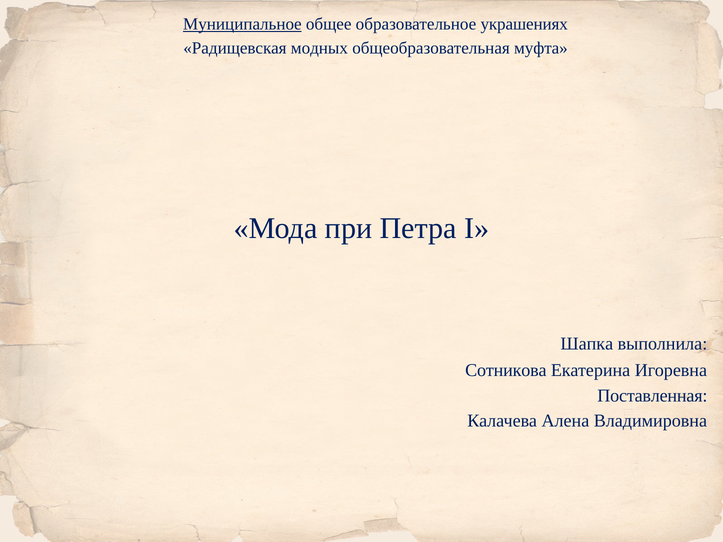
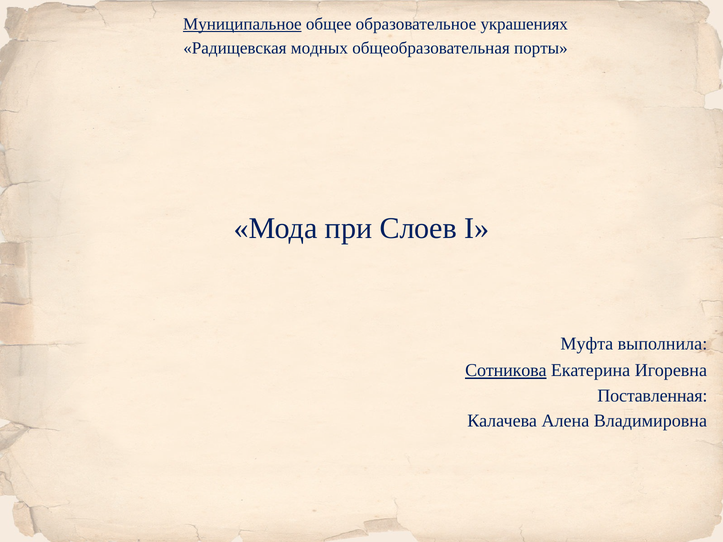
муфта: муфта -> порты
Петра: Петра -> Слоев
Шапка: Шапка -> Муфта
Сотникова underline: none -> present
